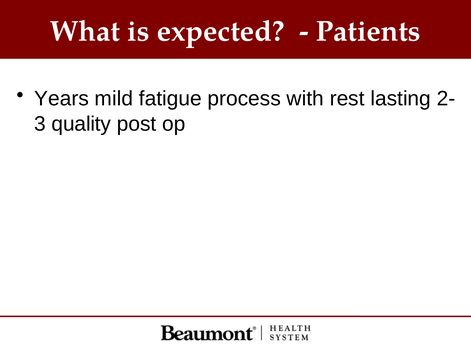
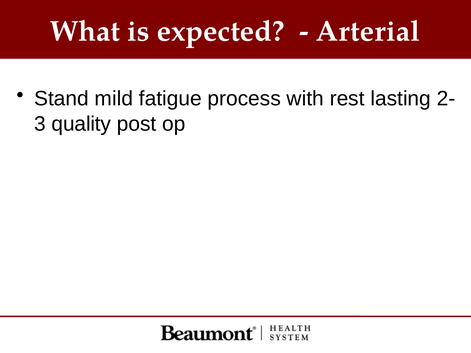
Patients: Patients -> Arterial
Years: Years -> Stand
